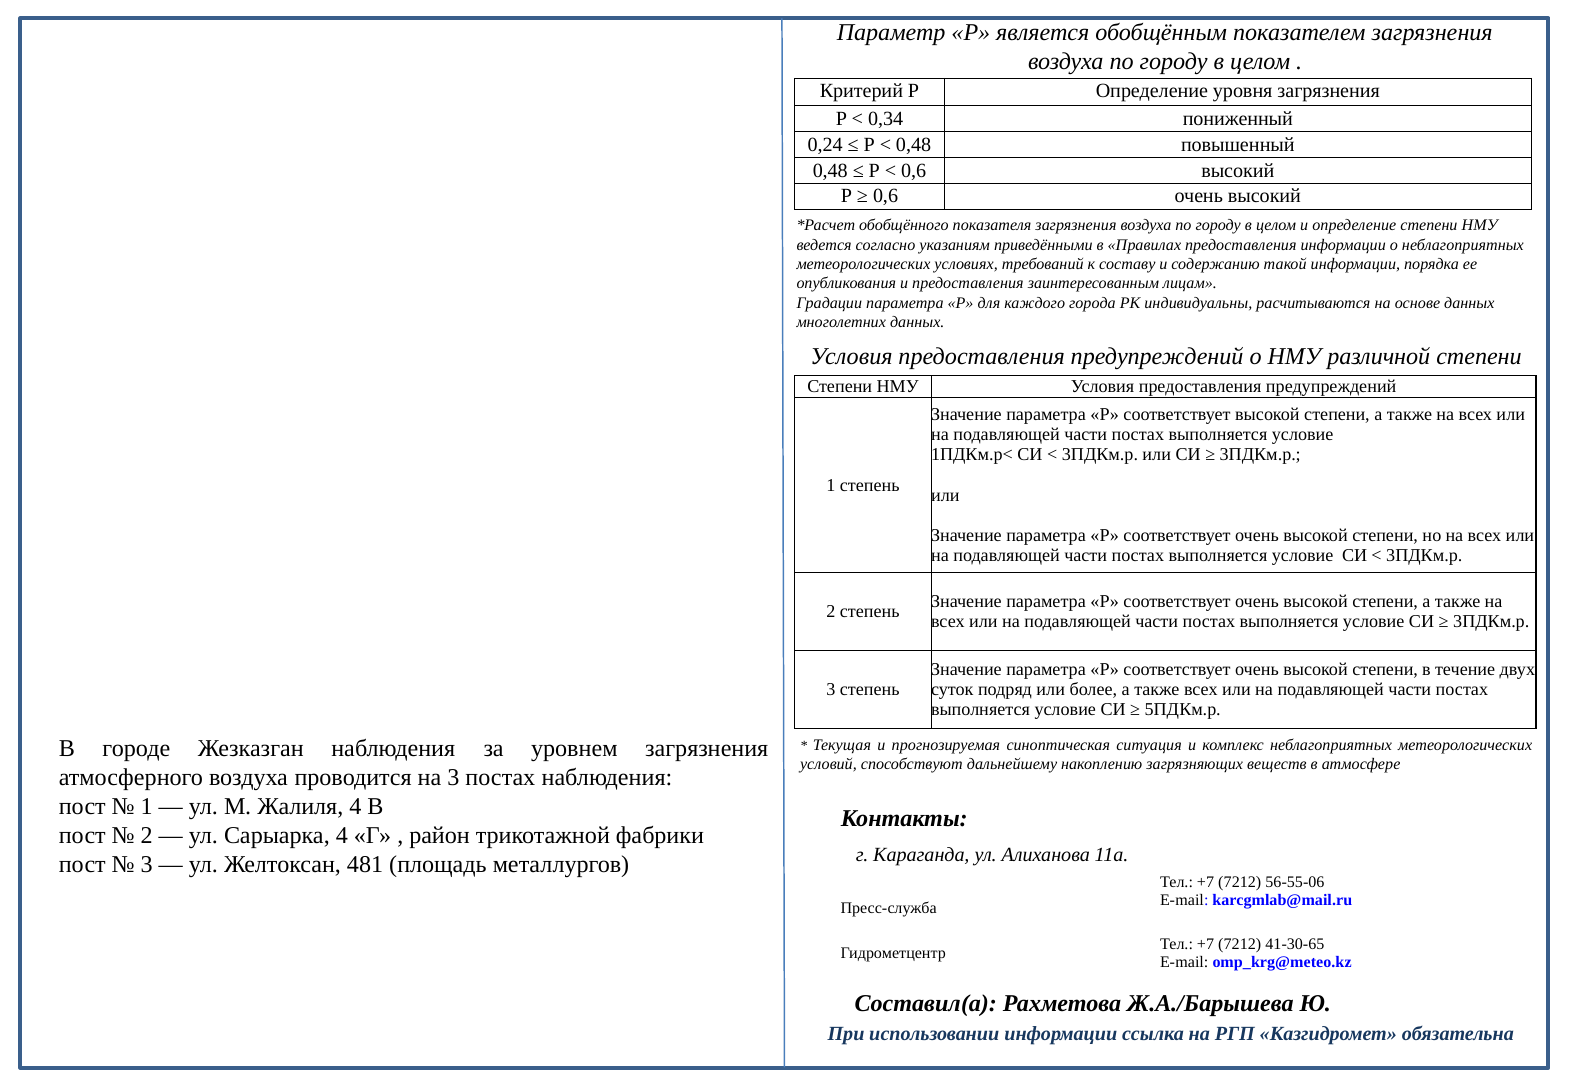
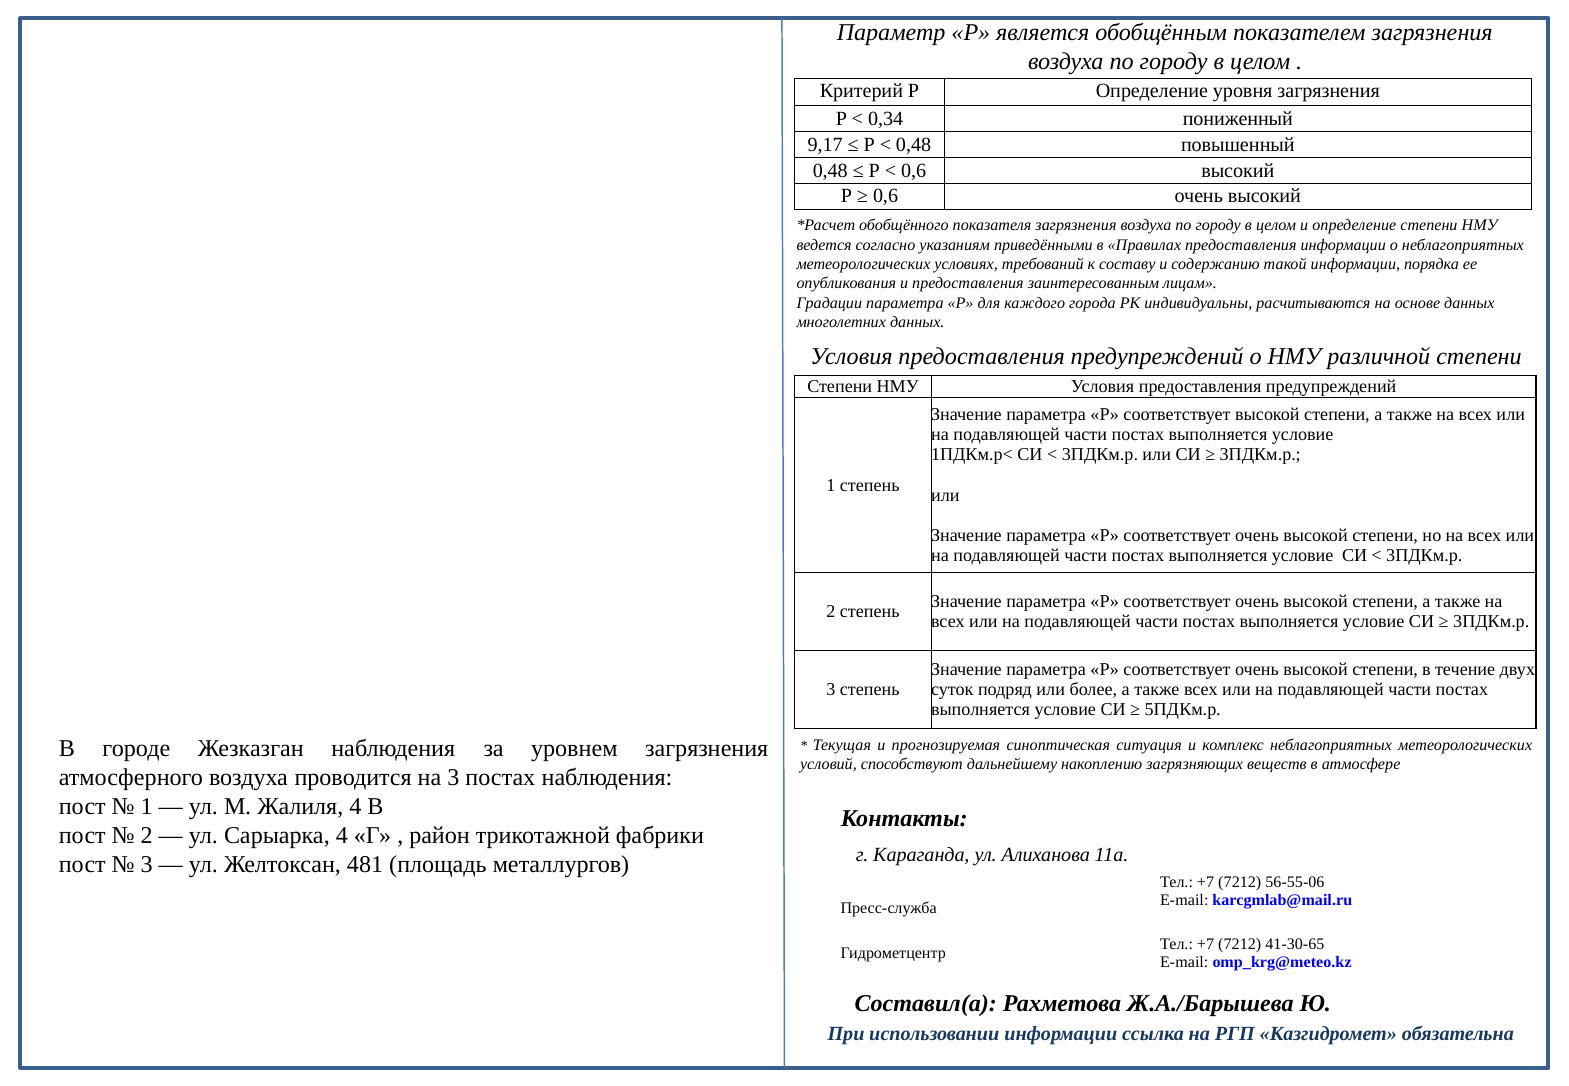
0,24: 0,24 -> 9,17
